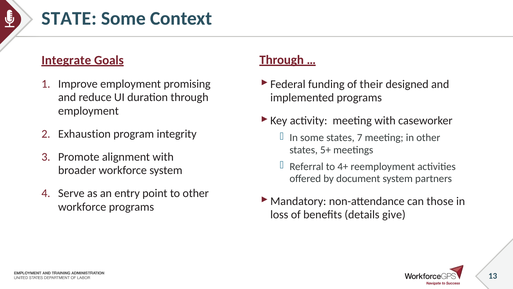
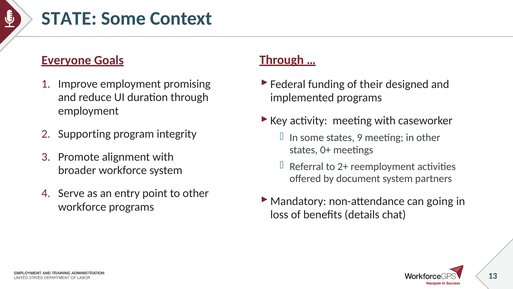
Integrate: Integrate -> Everyone
Exhaustion: Exhaustion -> Supporting
7: 7 -> 9
5+: 5+ -> 0+
4+: 4+ -> 2+
those: those -> going
give: give -> chat
